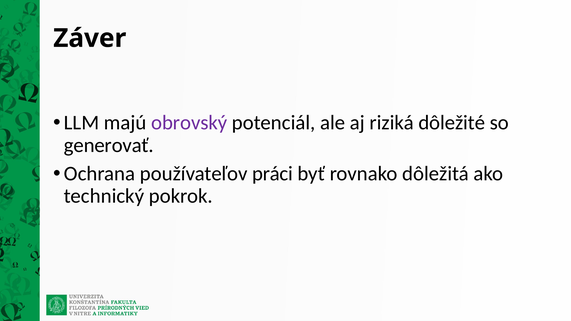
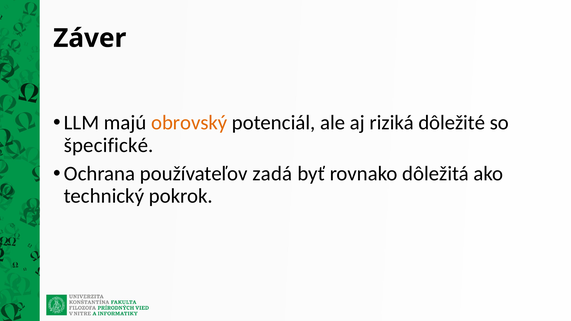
obrovský colour: purple -> orange
generovať: generovať -> špecifické
práci: práci -> zadá
